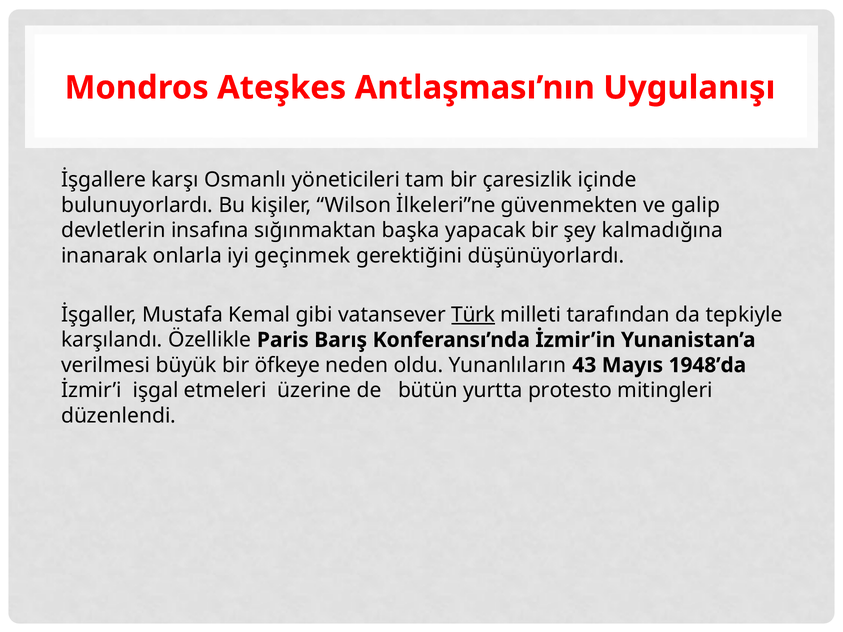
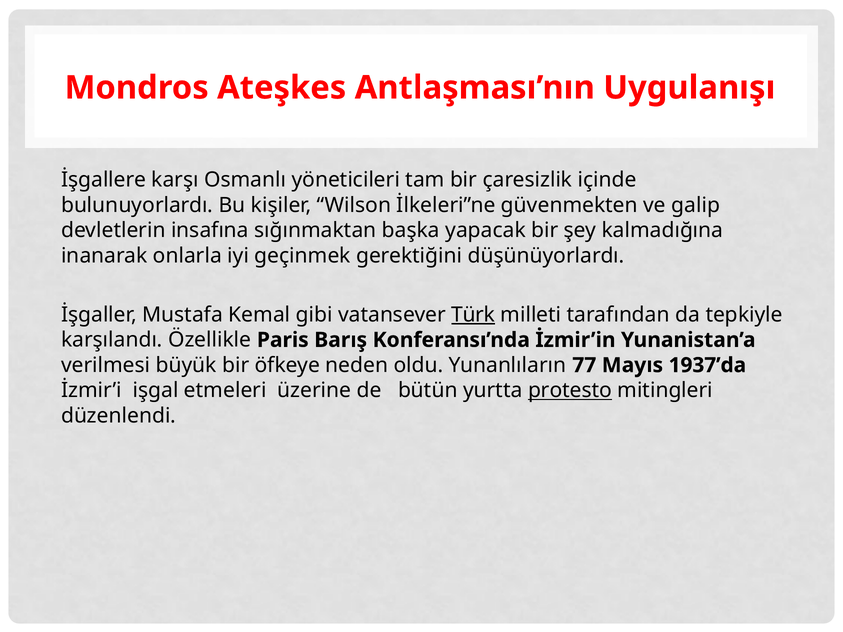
43: 43 -> 77
1948’da: 1948’da -> 1937’da
protesto underline: none -> present
